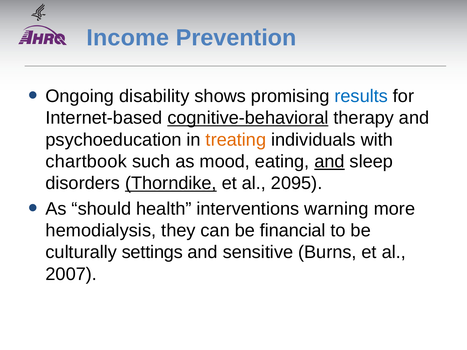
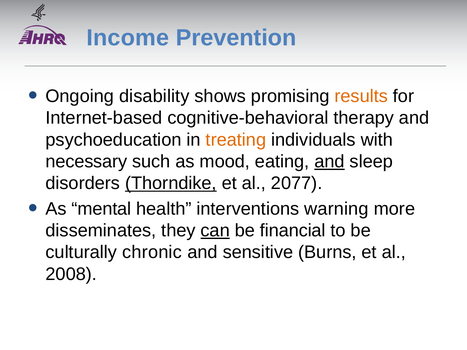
results colour: blue -> orange
cognitive-behavioral underline: present -> none
chartbook: chartbook -> necessary
2095: 2095 -> 2077
should: should -> mental
hemodialysis: hemodialysis -> disseminates
can underline: none -> present
settings: settings -> chronic
2007: 2007 -> 2008
